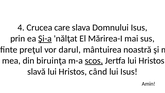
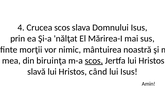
Crucea care: care -> scos
Şi-a underline: present -> none
preţul: preţul -> morţii
darul: darul -> nimic
